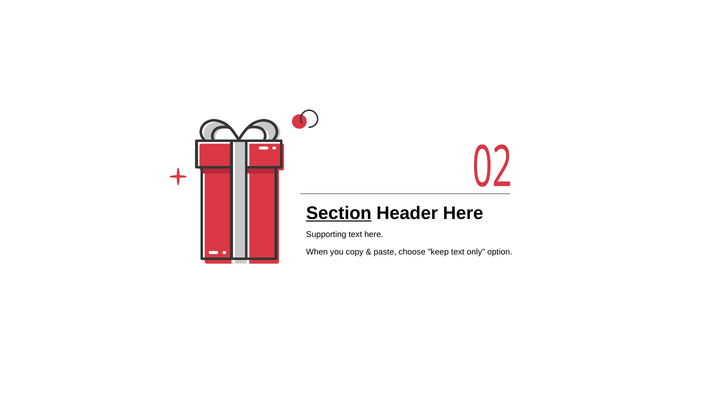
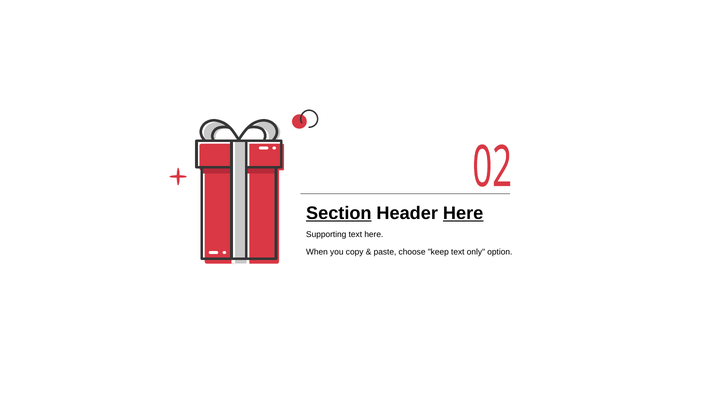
Here at (463, 213) underline: none -> present
